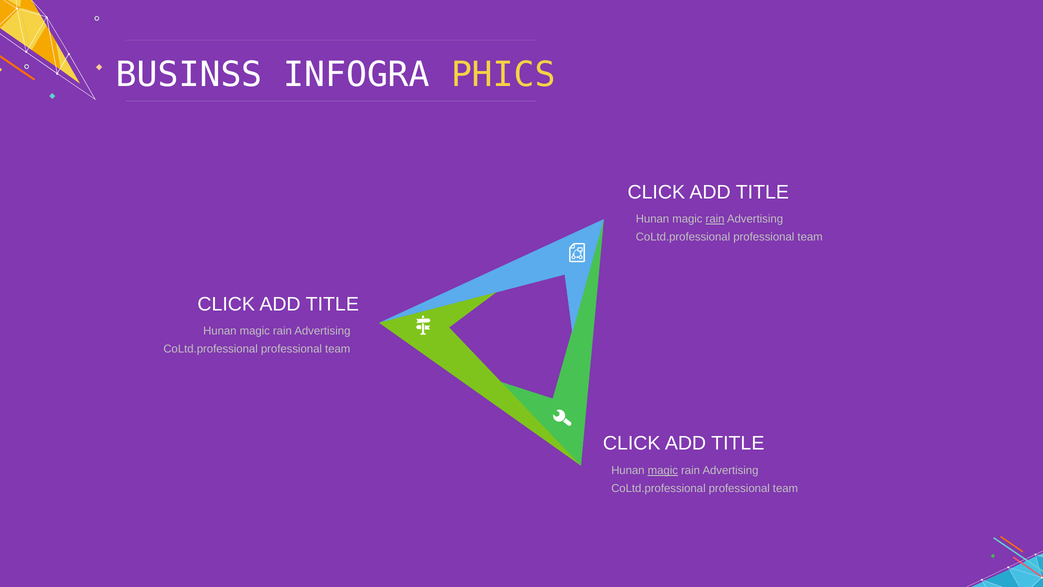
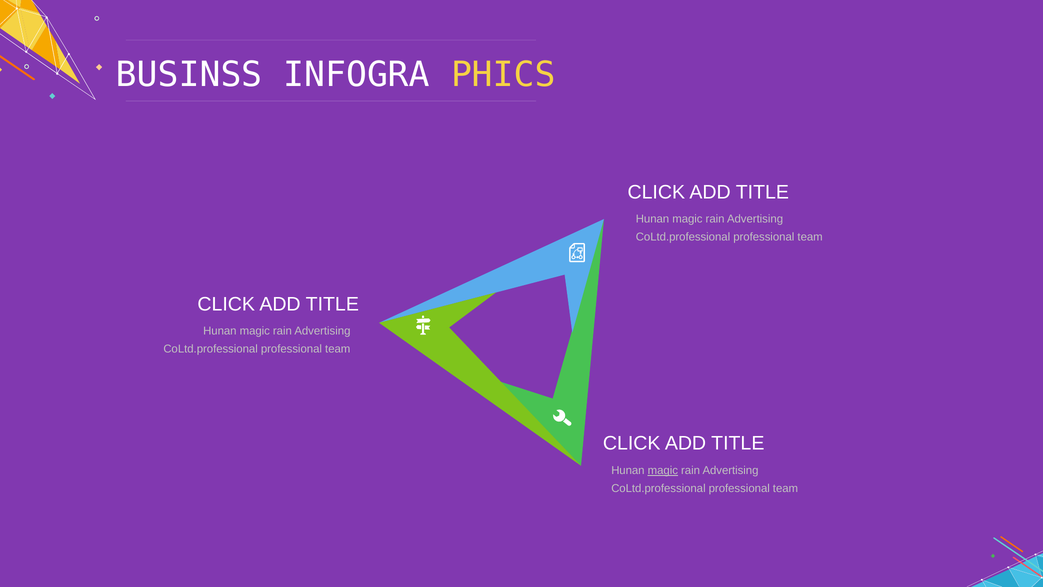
rain at (715, 219) underline: present -> none
